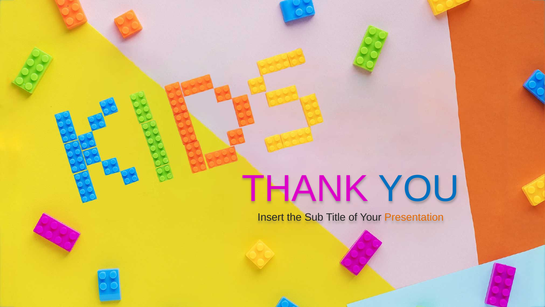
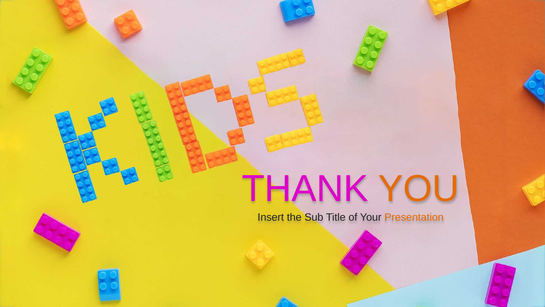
YOU colour: blue -> orange
